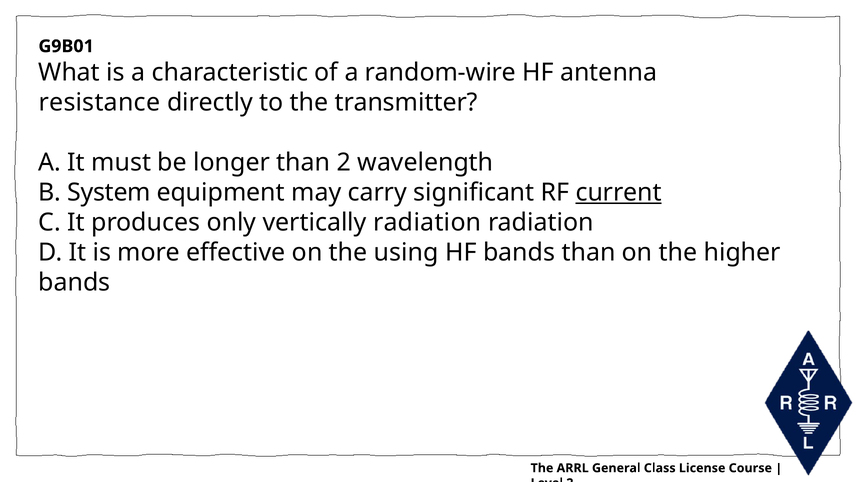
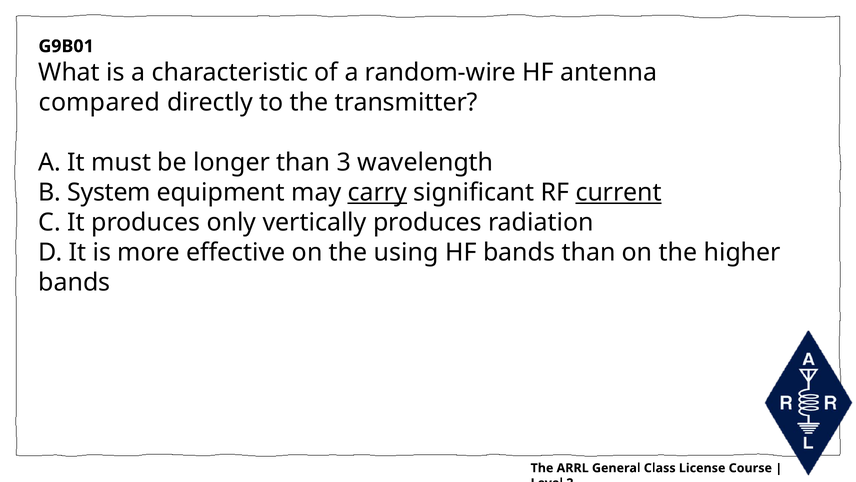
resistance: resistance -> compared
than 2: 2 -> 3
carry underline: none -> present
vertically radiation: radiation -> produces
